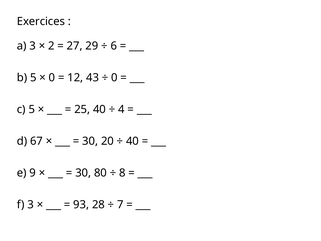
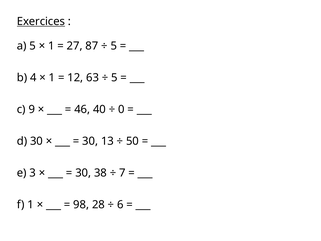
Exercices underline: none -> present
a 3: 3 -> 5
2 at (51, 46): 2 -> 1
29: 29 -> 87
6 at (114, 46): 6 -> 5
b 5: 5 -> 4
0 at (52, 78): 0 -> 1
43: 43 -> 63
0 at (114, 78): 0 -> 5
c 5: 5 -> 9
25: 25 -> 46
4: 4 -> 0
d 67: 67 -> 30
20: 20 -> 13
40 at (132, 141): 40 -> 50
9: 9 -> 3
80: 80 -> 38
8: 8 -> 7
f 3: 3 -> 1
93: 93 -> 98
7: 7 -> 6
